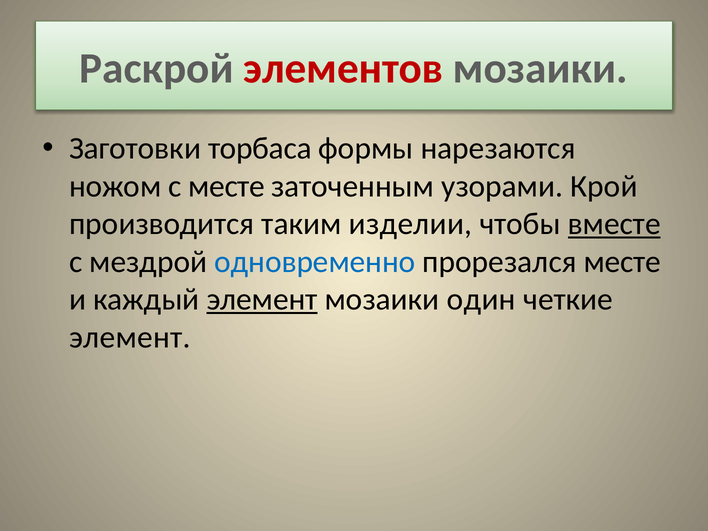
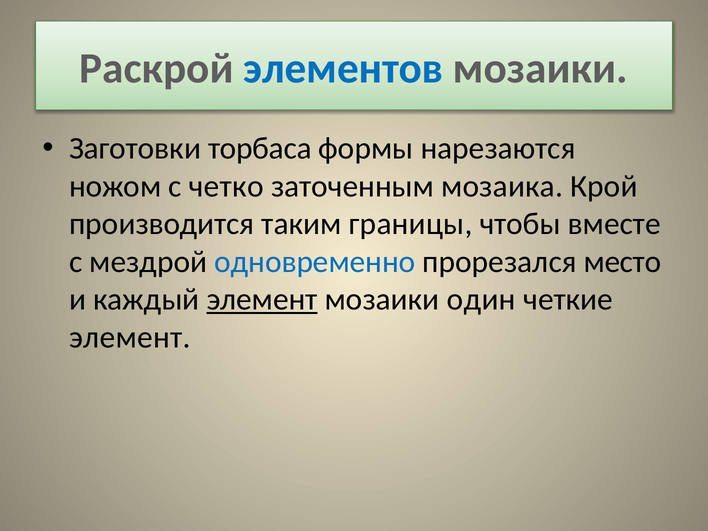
элементов colour: red -> blue
с месте: месте -> четко
узорами: узорами -> мозаика
изделии: изделии -> границы
вместе underline: present -> none
прорезался месте: месте -> место
